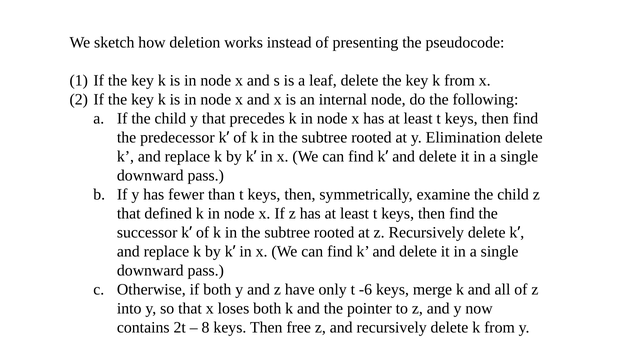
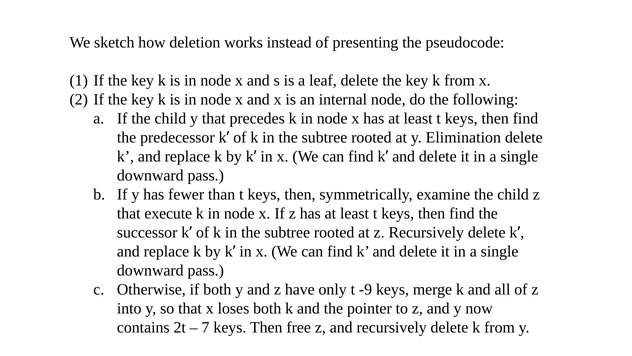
defined: defined -> execute
-6: -6 -> -9
8: 8 -> 7
